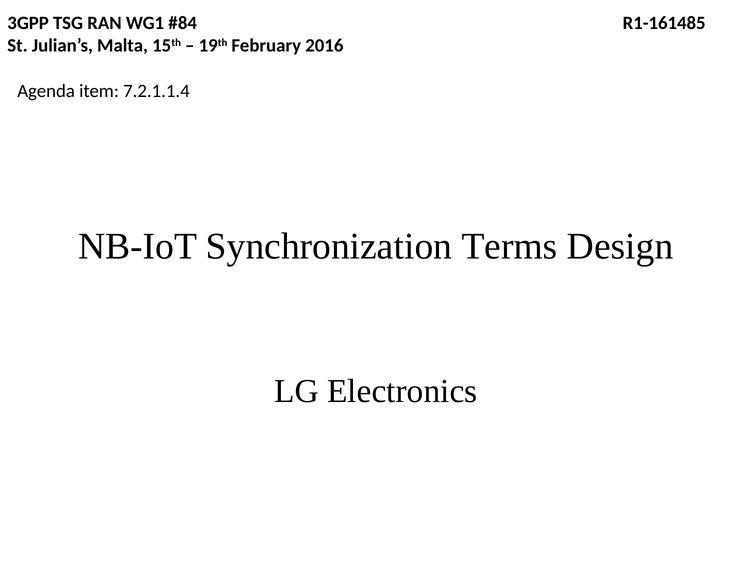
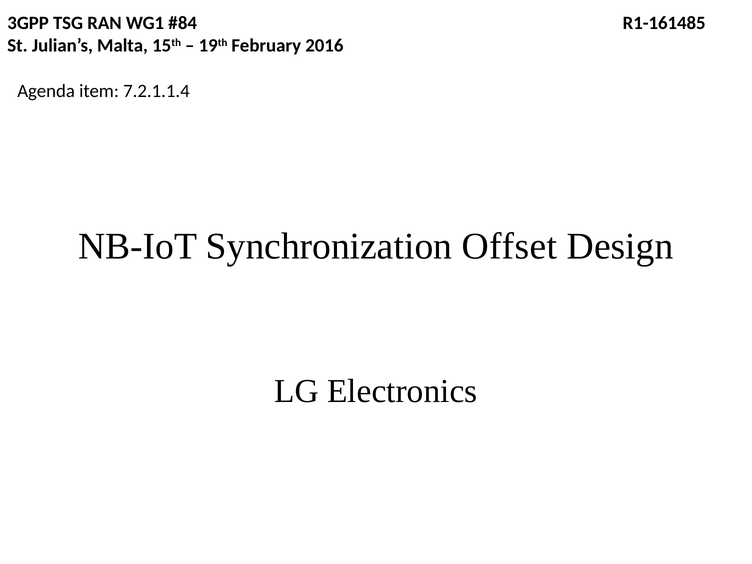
Terms: Terms -> Offset
